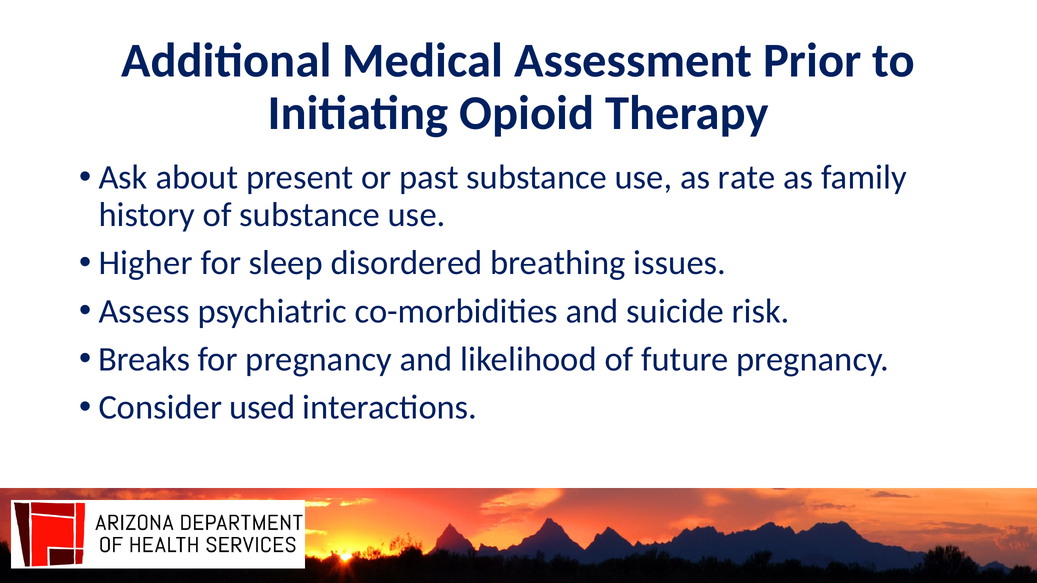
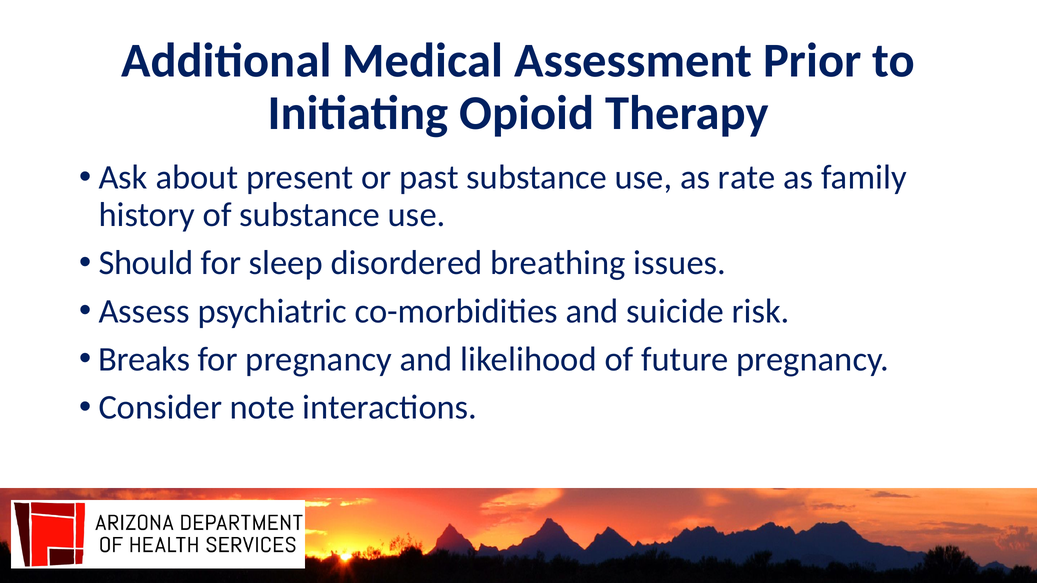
Higher: Higher -> Should
used: used -> note
